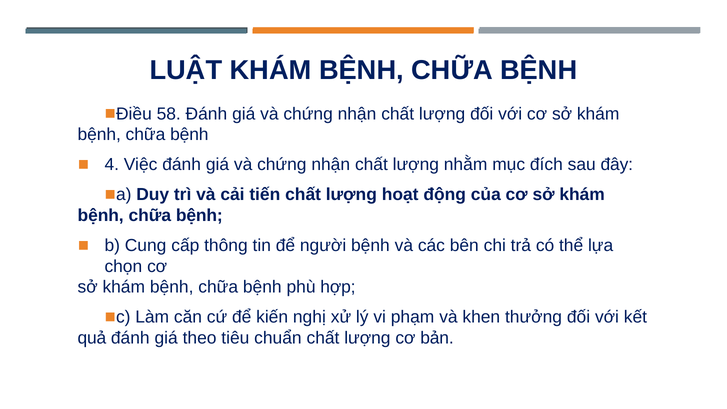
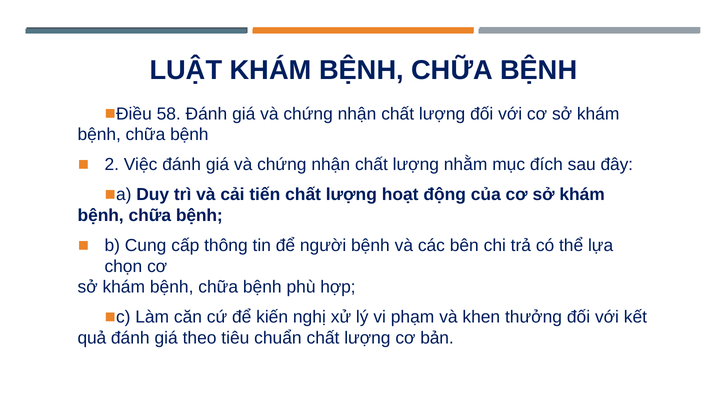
4: 4 -> 2
